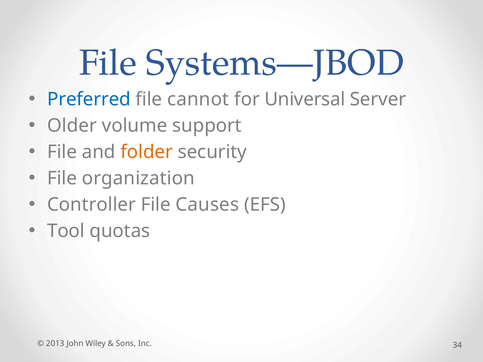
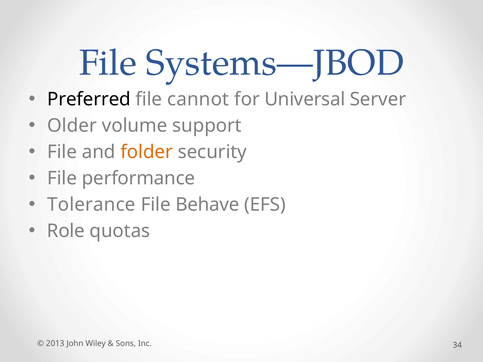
Preferred colour: blue -> black
organization: organization -> performance
Controller: Controller -> Tolerance
Causes: Causes -> Behave
Tool: Tool -> Role
